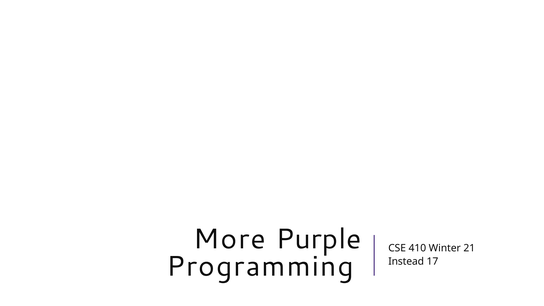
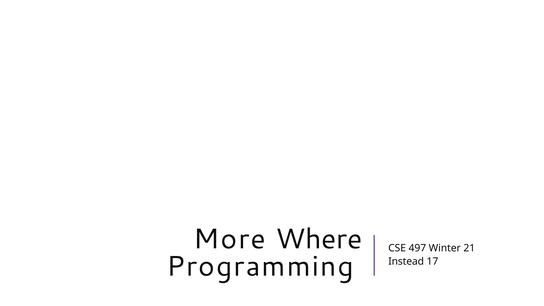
Purple: Purple -> Where
410: 410 -> 497
